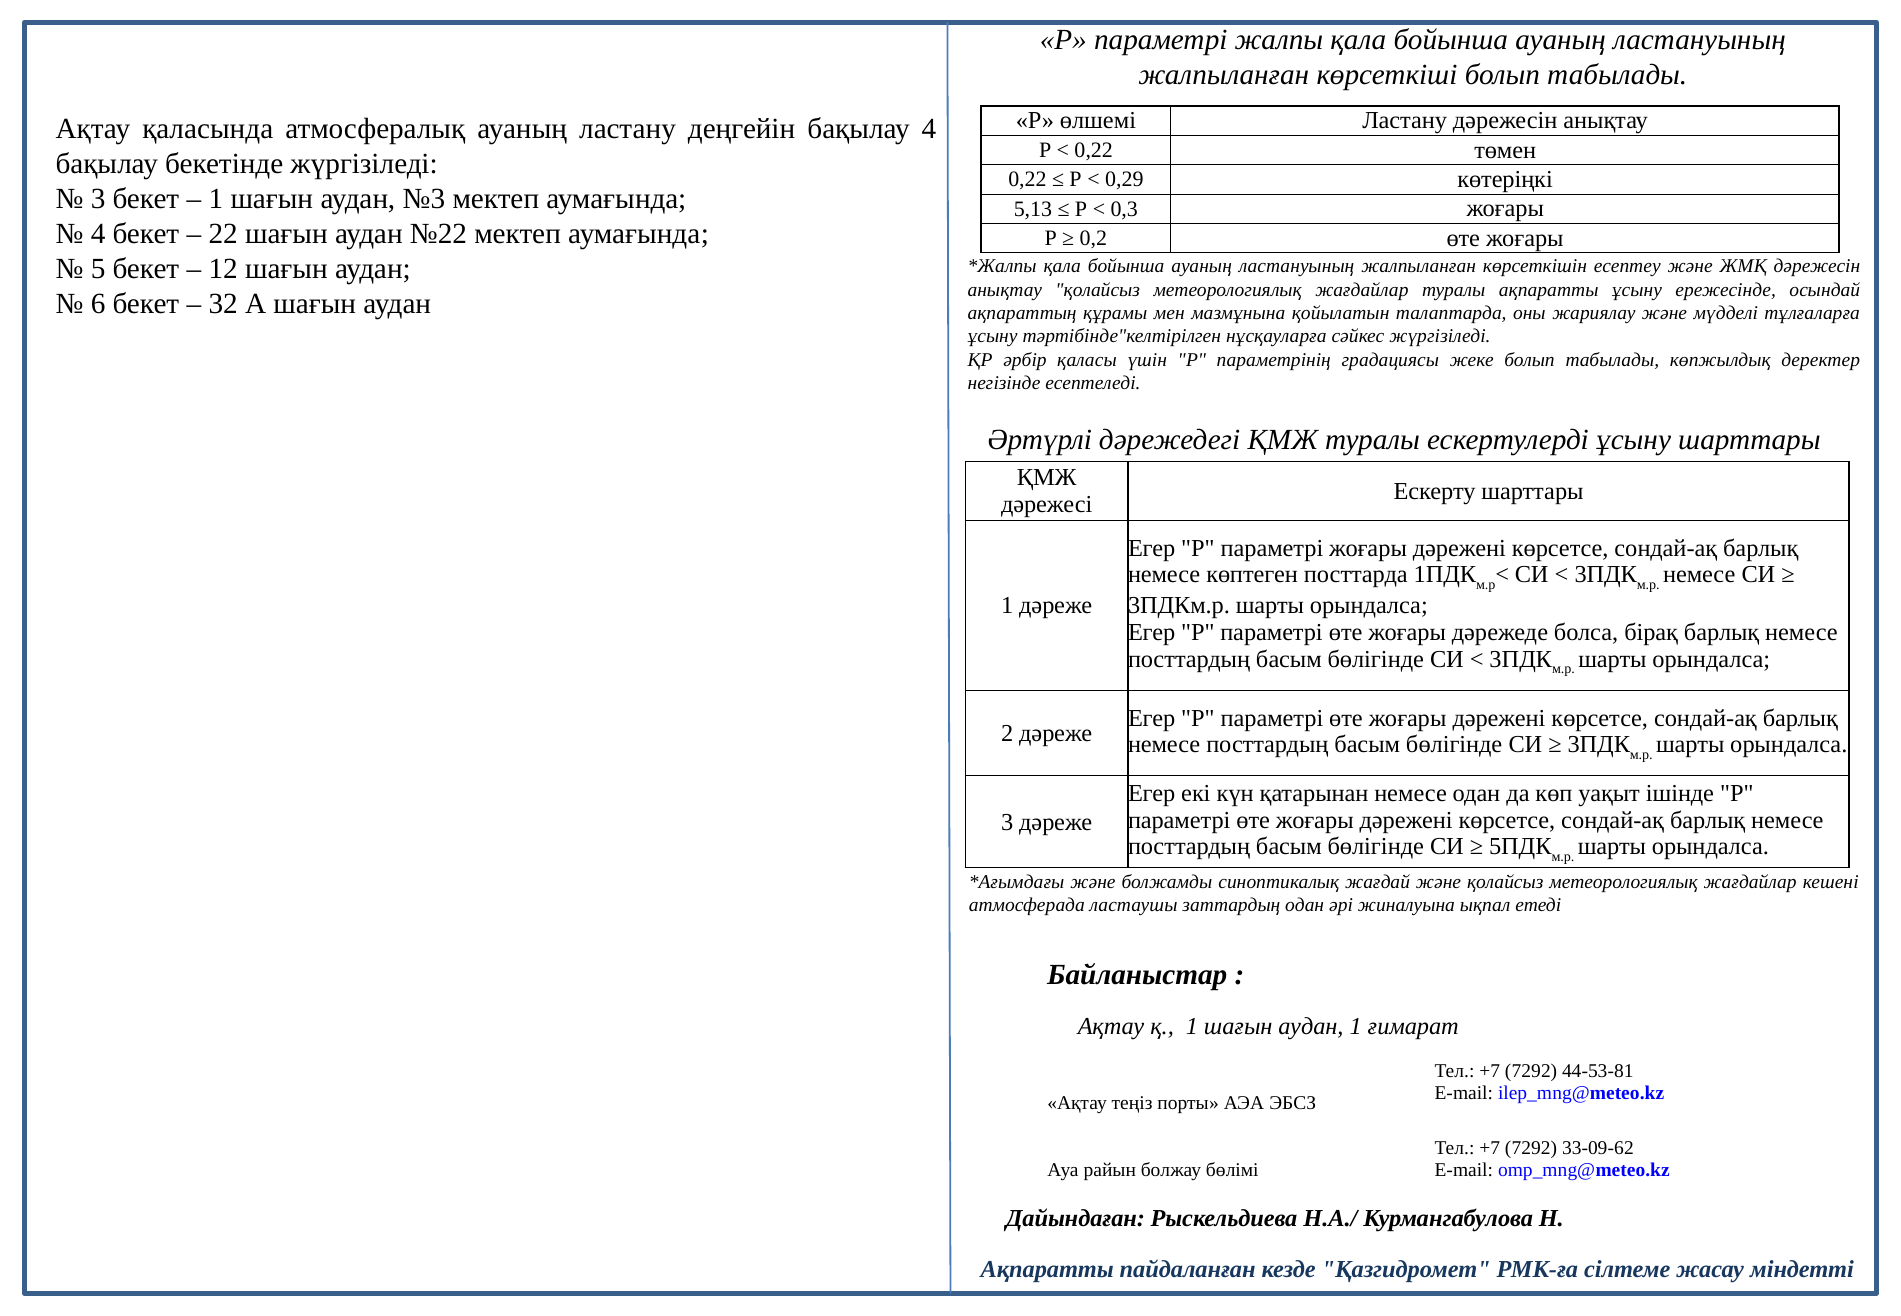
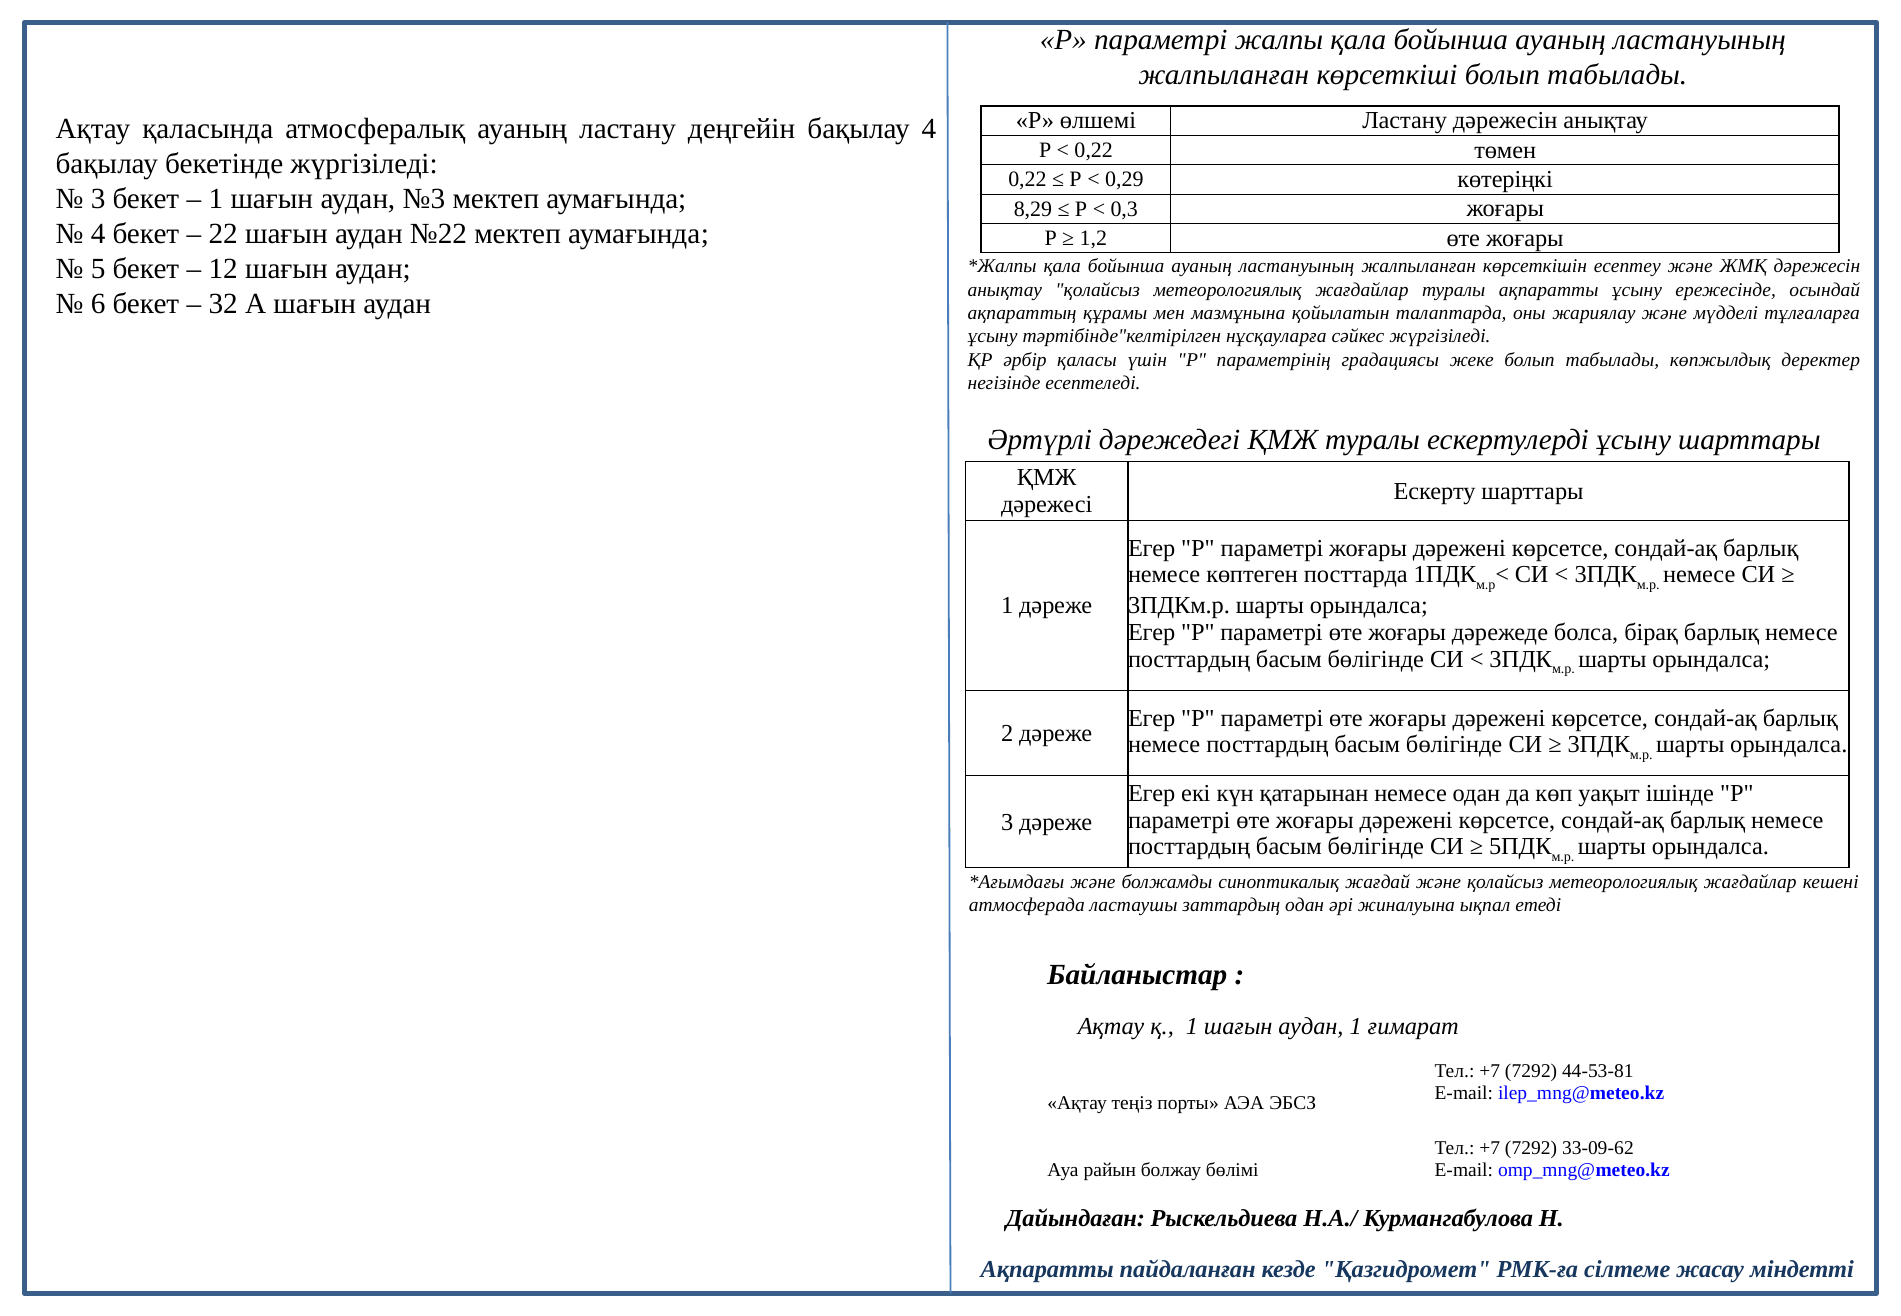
5,13: 5,13 -> 8,29
0,2: 0,2 -> 1,2
